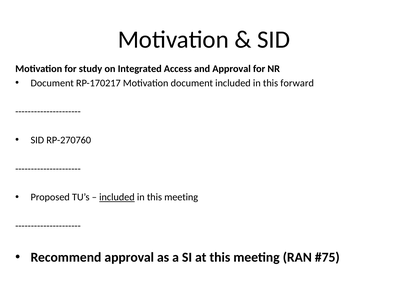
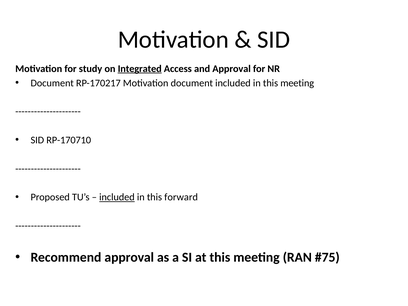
Integrated underline: none -> present
in this forward: forward -> meeting
RP-270760: RP-270760 -> RP-170710
in this meeting: meeting -> forward
